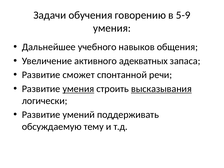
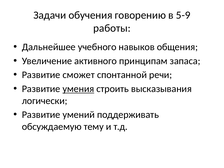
умения at (112, 28): умения -> работы
адекватных: адекватных -> принципам
высказывания underline: present -> none
